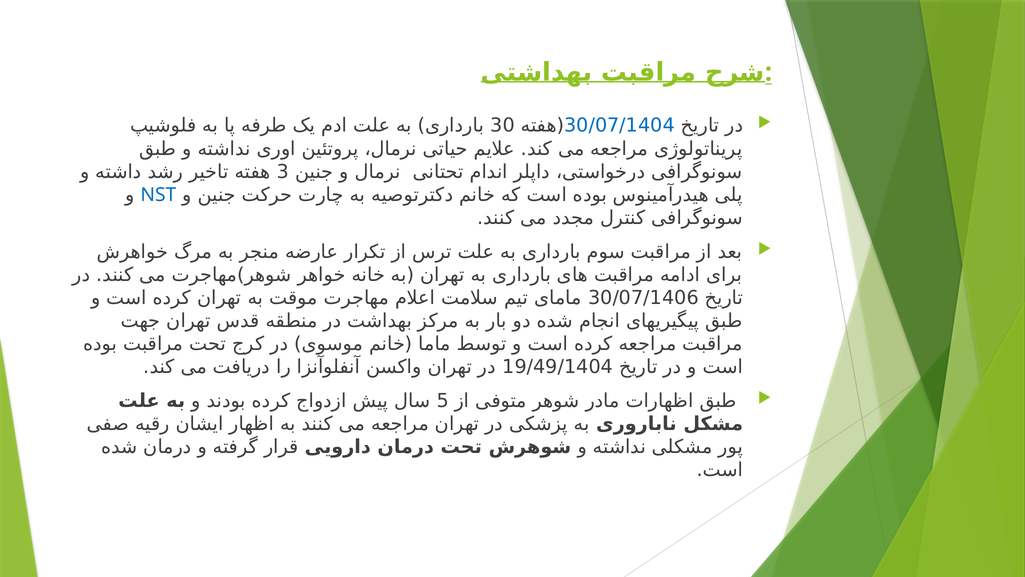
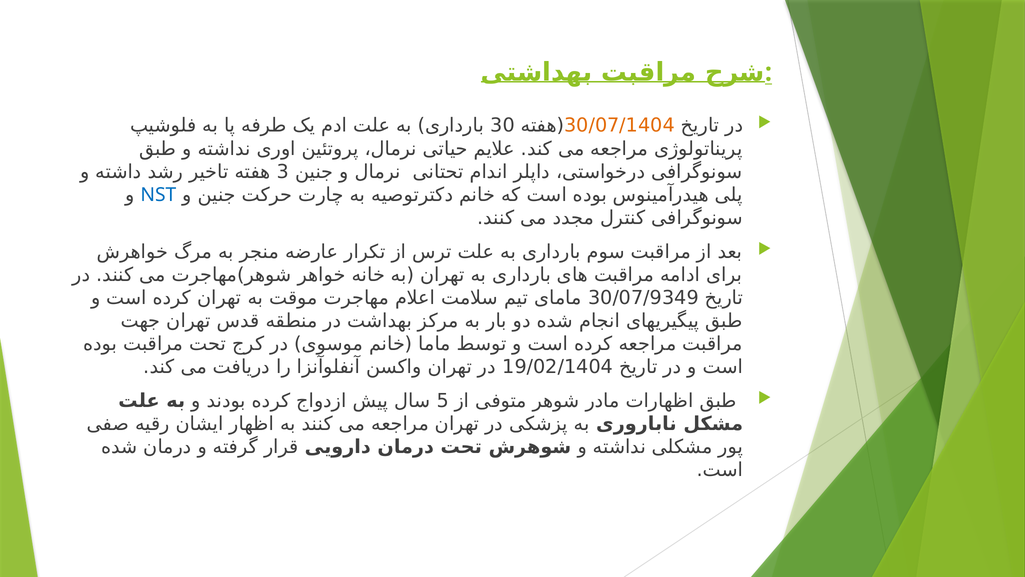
30/07/1404 colour: blue -> orange
30/07/1406: 30/07/1406 -> 30/07/9349
19/49/1404: 19/49/1404 -> 19/02/1404
